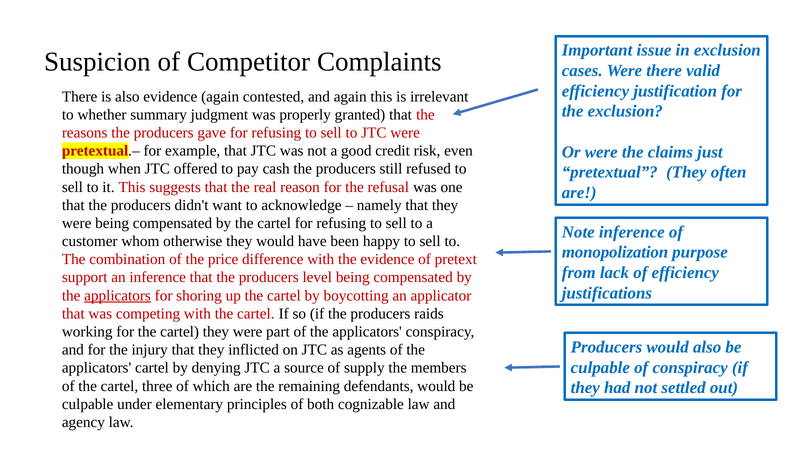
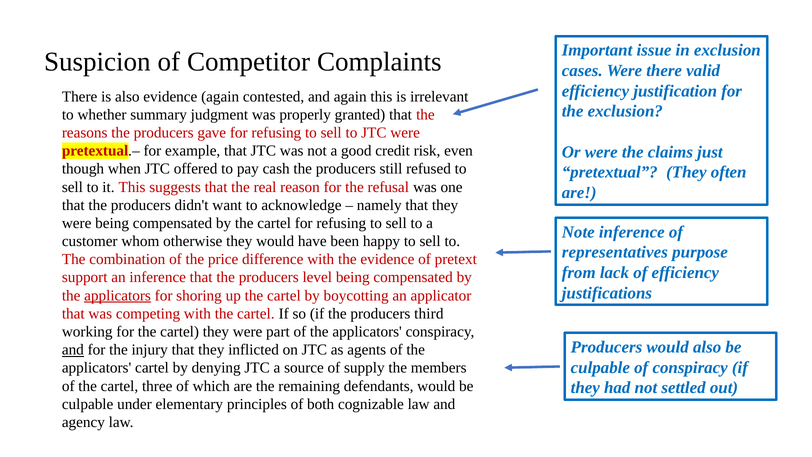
monopolization: monopolization -> representatives
raids: raids -> third
and at (73, 350) underline: none -> present
